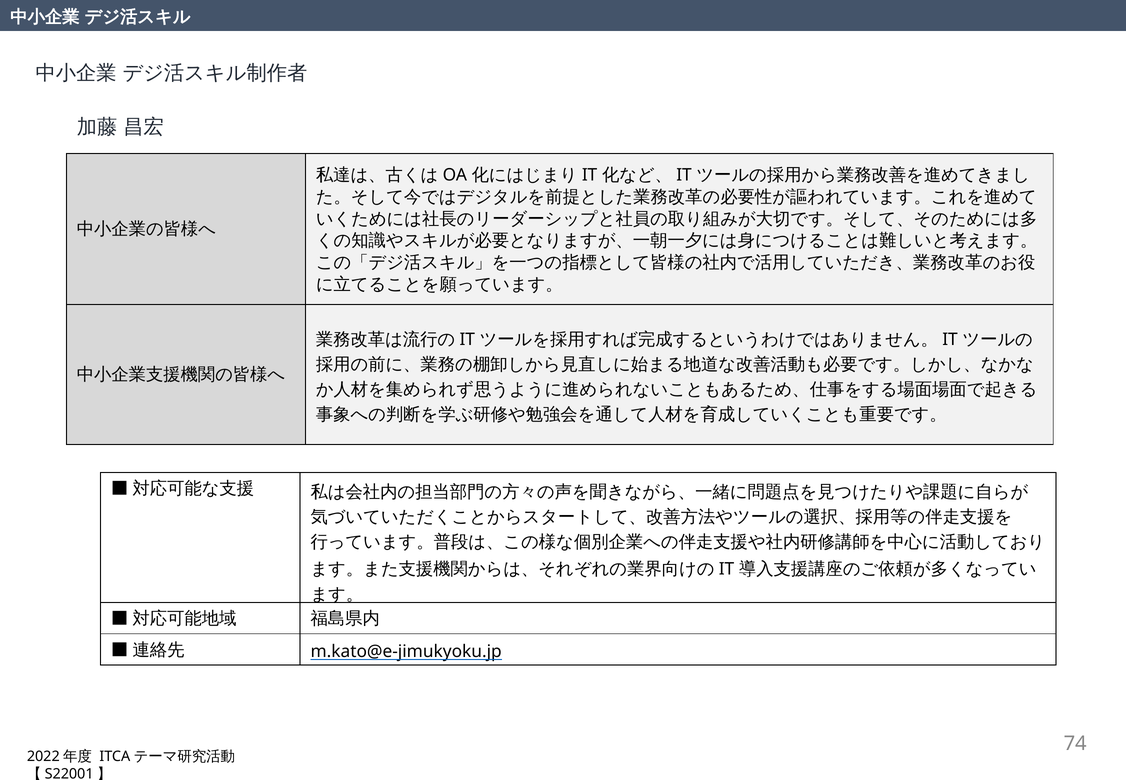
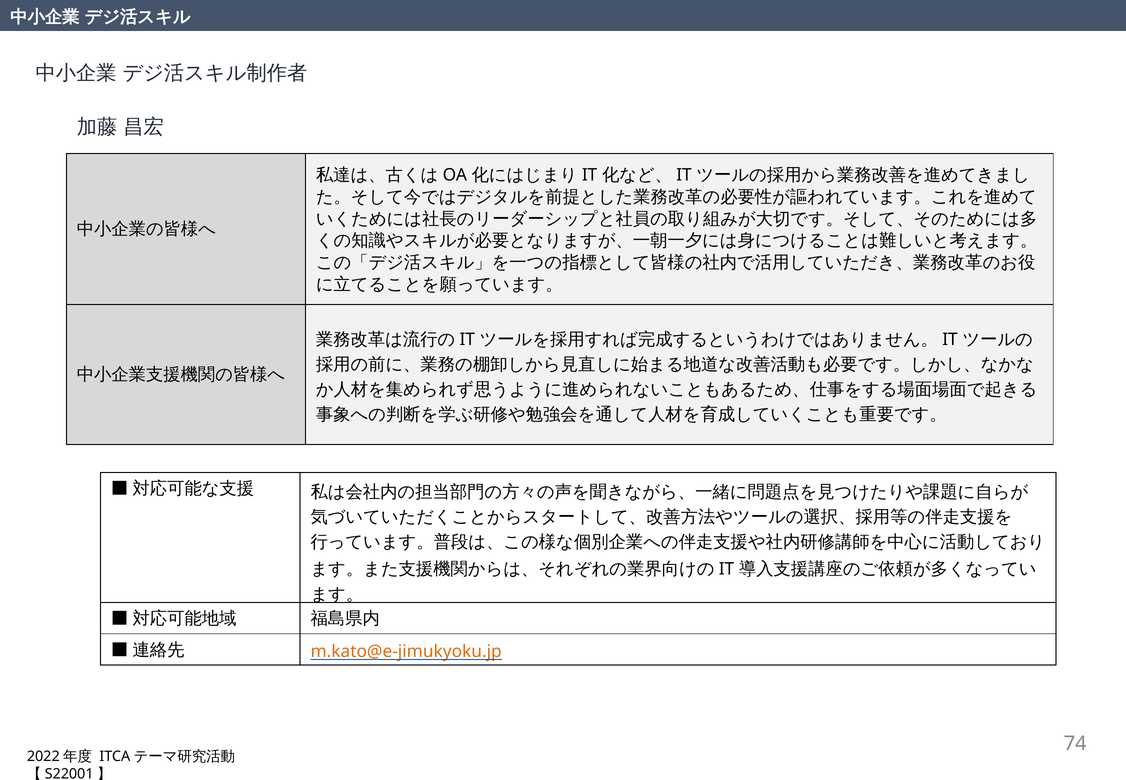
m.kato@e-jimukyoku.jp colour: black -> orange
